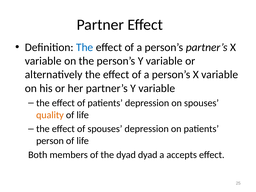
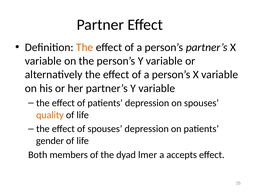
The at (85, 47) colour: blue -> orange
person: person -> gender
dyad dyad: dyad -> lmer
